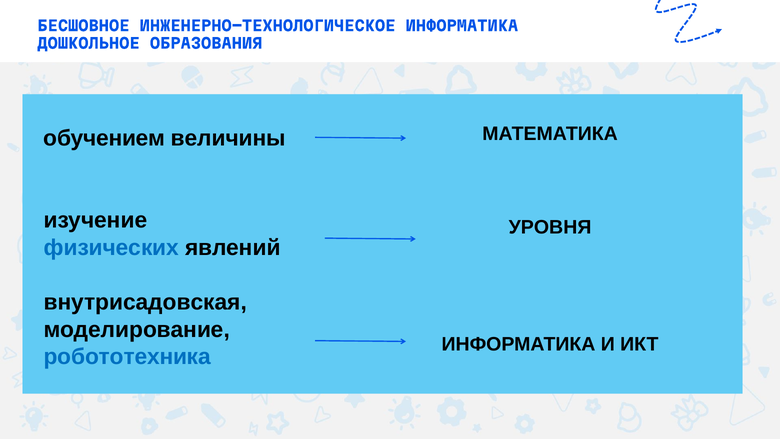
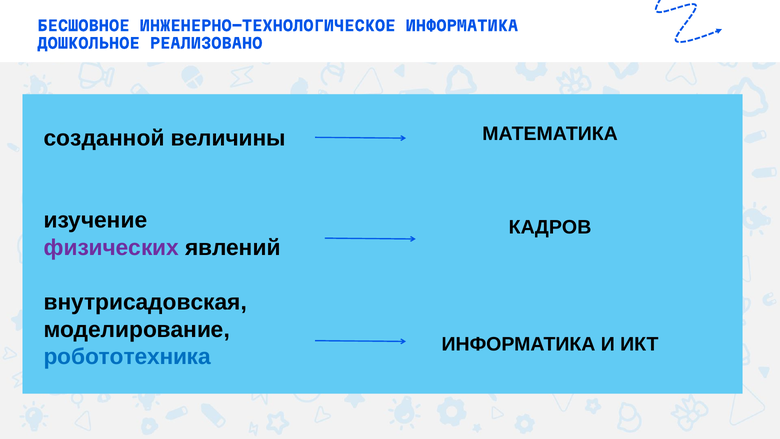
ОБРАЗОВАНИЯ: ОБРАЗОВАНИЯ -> РЕАЛИЗОВАНО
обучением: обучением -> созданной
УРОВНЯ: УРОВНЯ -> КАДРОВ
физических colour: blue -> purple
